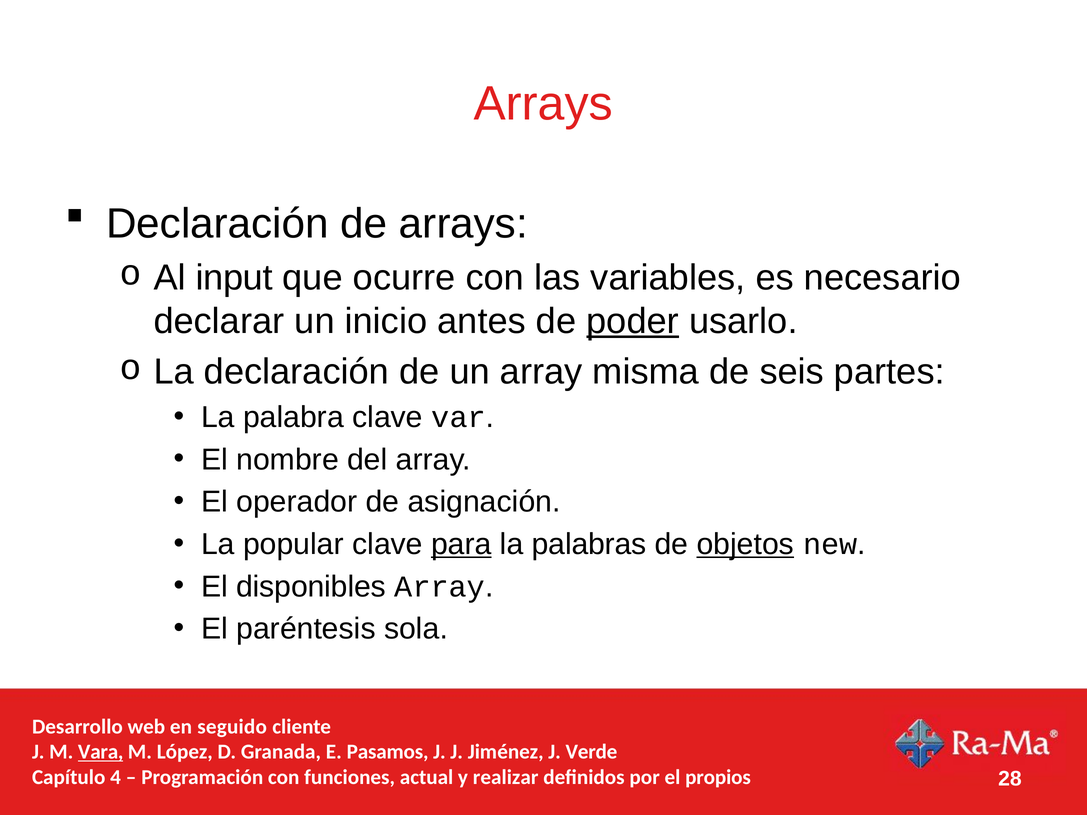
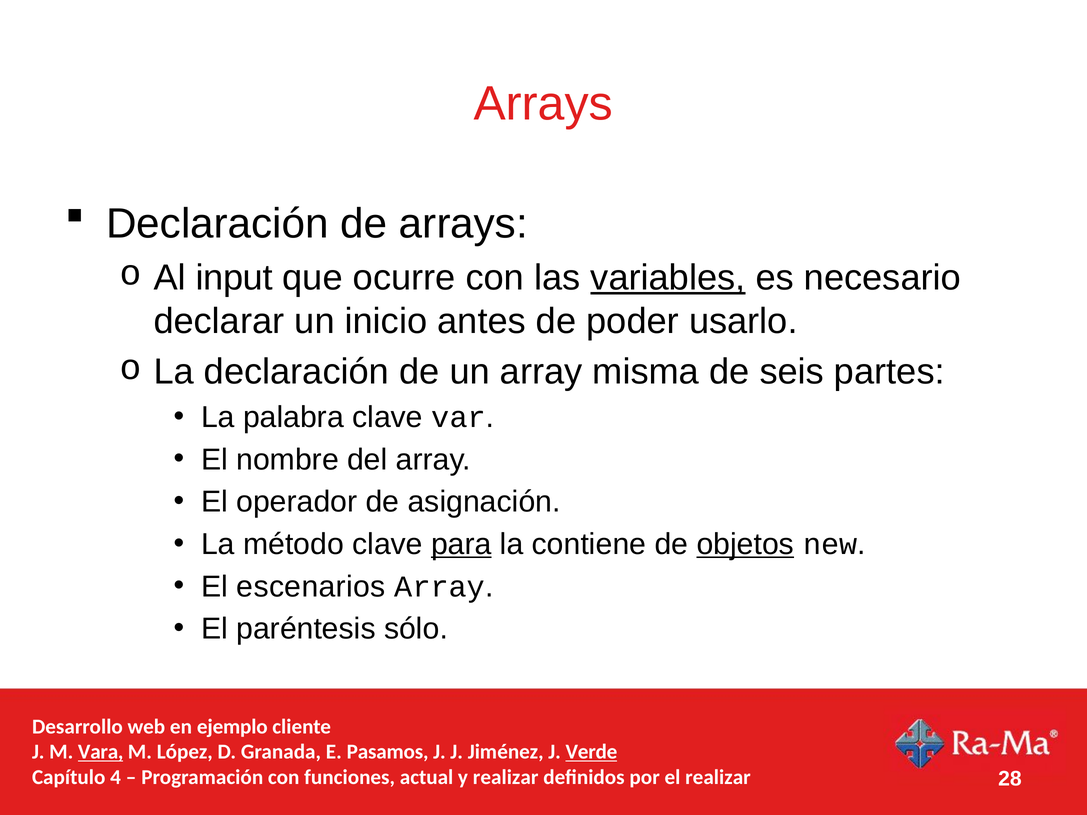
variables underline: none -> present
poder underline: present -> none
popular: popular -> método
palabras: palabras -> contiene
disponibles: disponibles -> escenarios
sola: sola -> sólo
seguido: seguido -> ejemplo
Verde underline: none -> present
el propios: propios -> realizar
